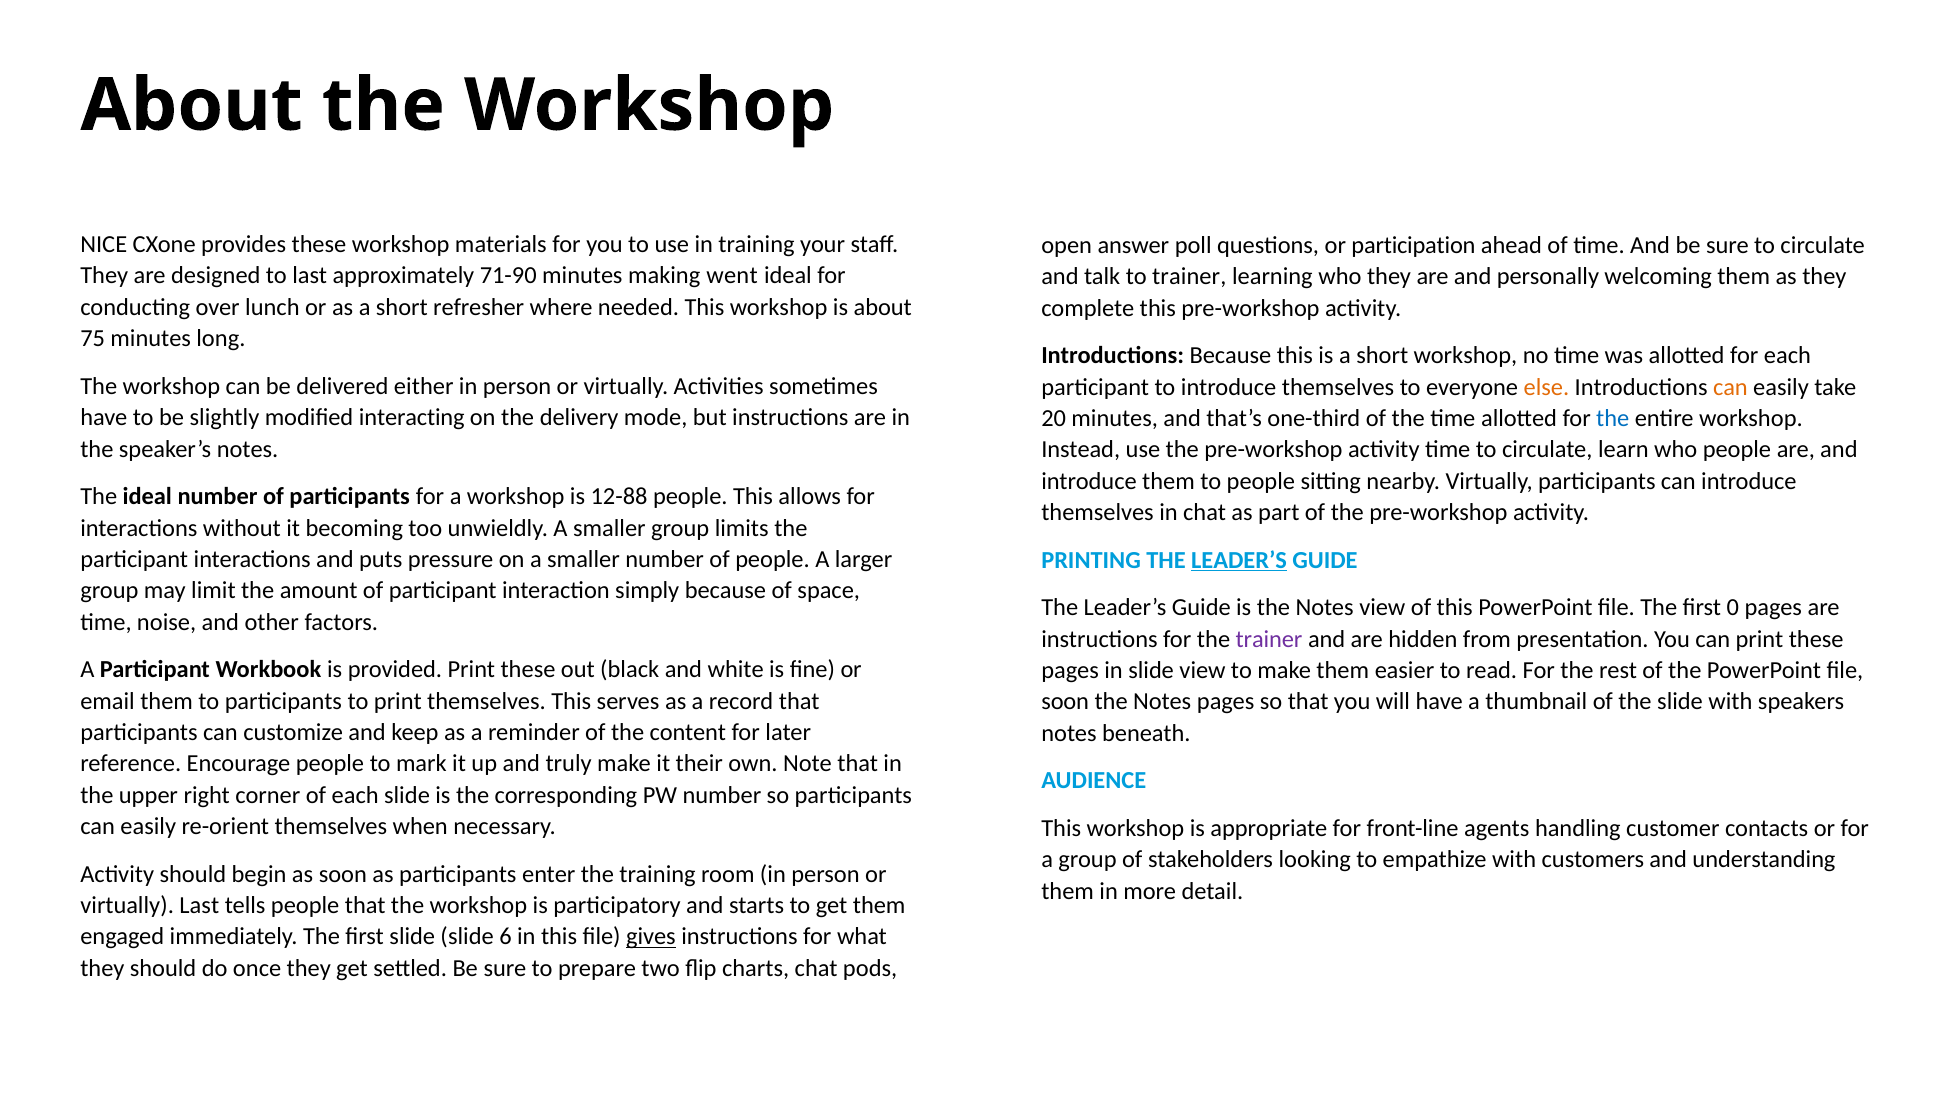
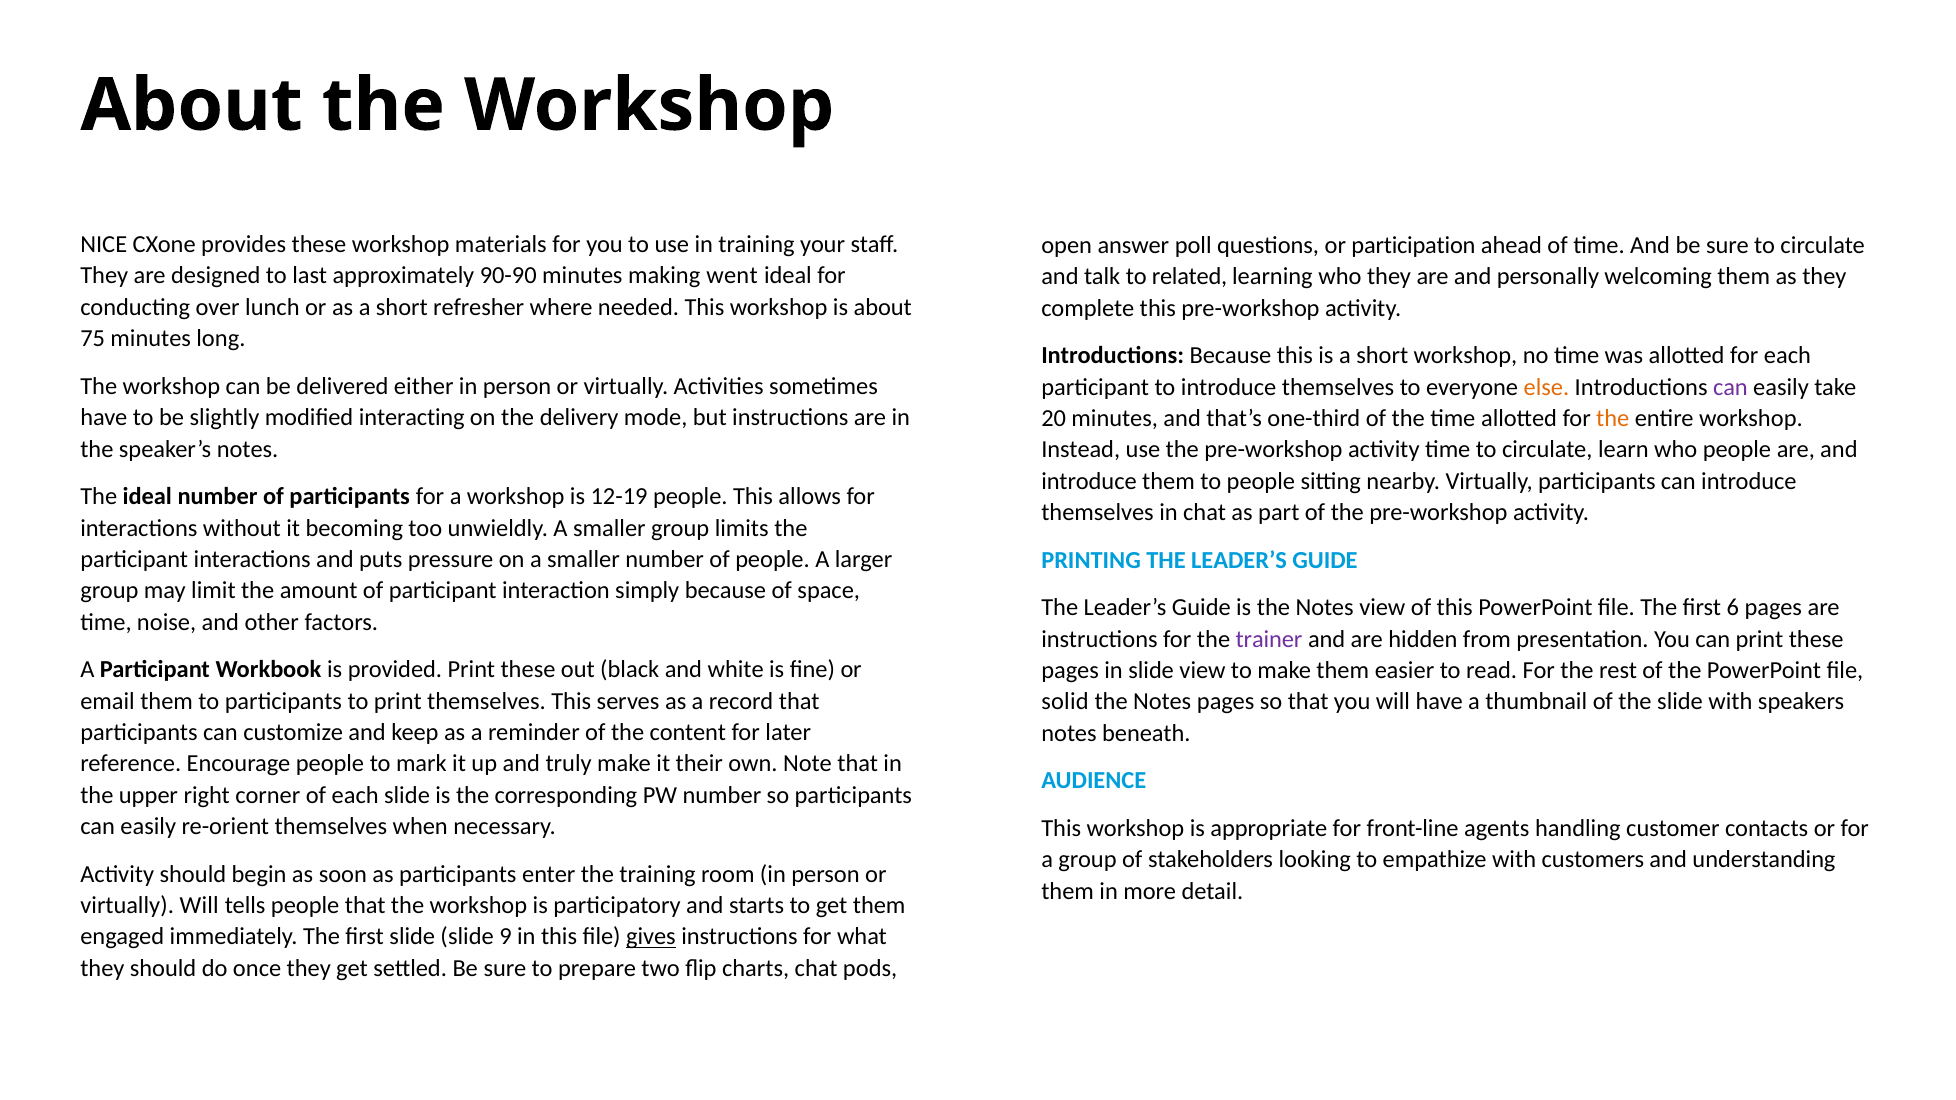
71-90: 71-90 -> 90-90
to trainer: trainer -> related
can at (1730, 387) colour: orange -> purple
the at (1613, 419) colour: blue -> orange
12-88: 12-88 -> 12-19
LEADER’S at (1239, 560) underline: present -> none
0: 0 -> 6
soon at (1065, 702): soon -> solid
virtually Last: Last -> Will
6: 6 -> 9
